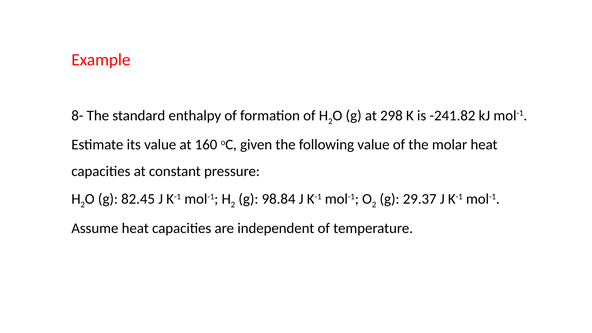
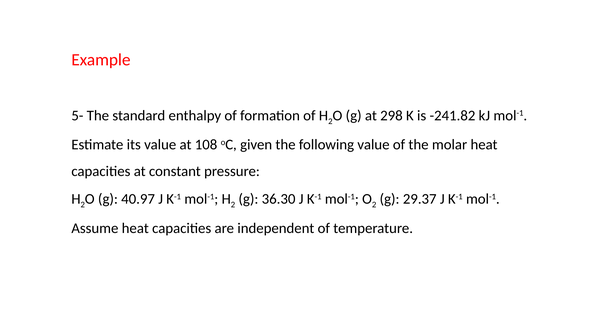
8-: 8- -> 5-
160: 160 -> 108
82.45: 82.45 -> 40.97
98.84: 98.84 -> 36.30
